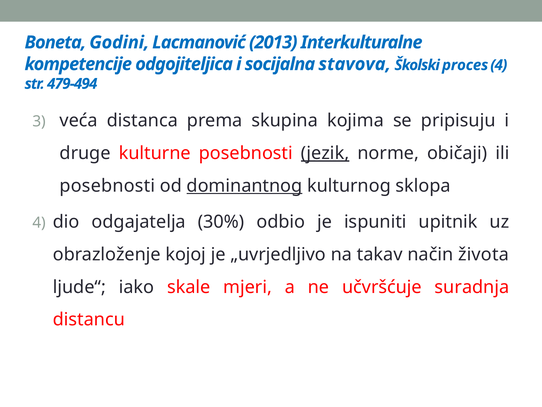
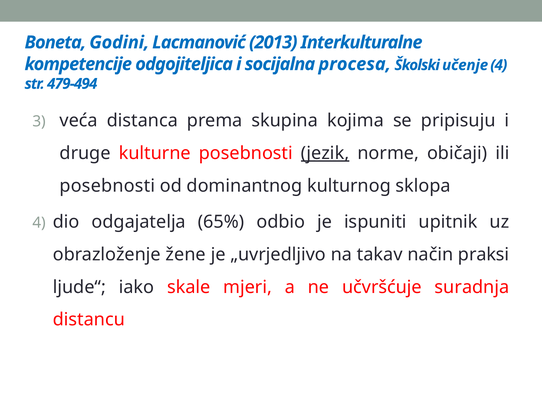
stavova: stavova -> procesa
proces: proces -> učenje
dominantnog underline: present -> none
30%: 30% -> 65%
kojoj: kojoj -> žene
života: života -> praksi
